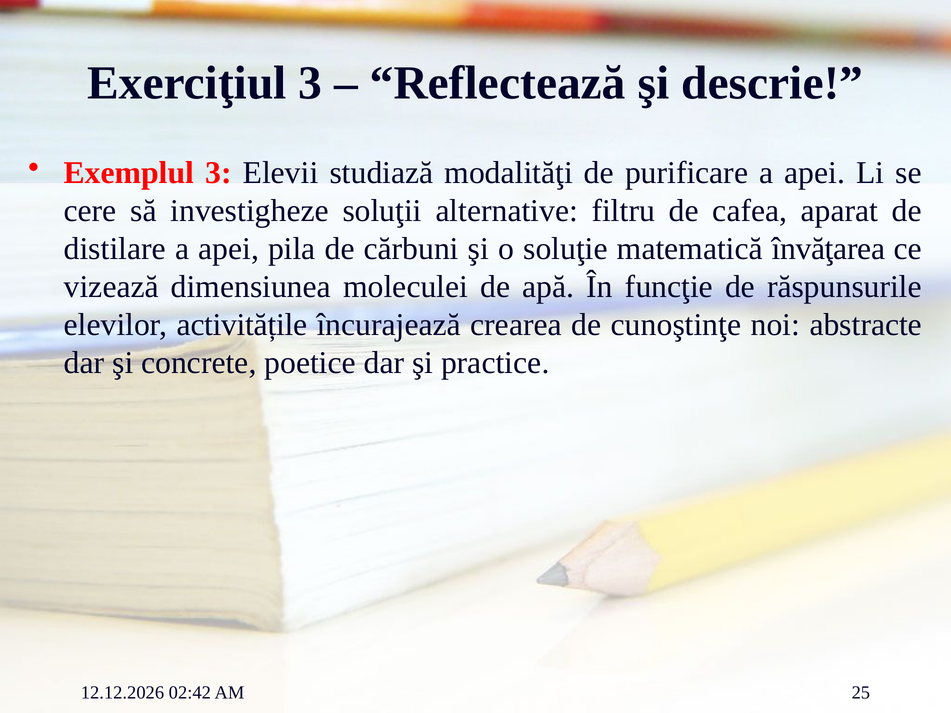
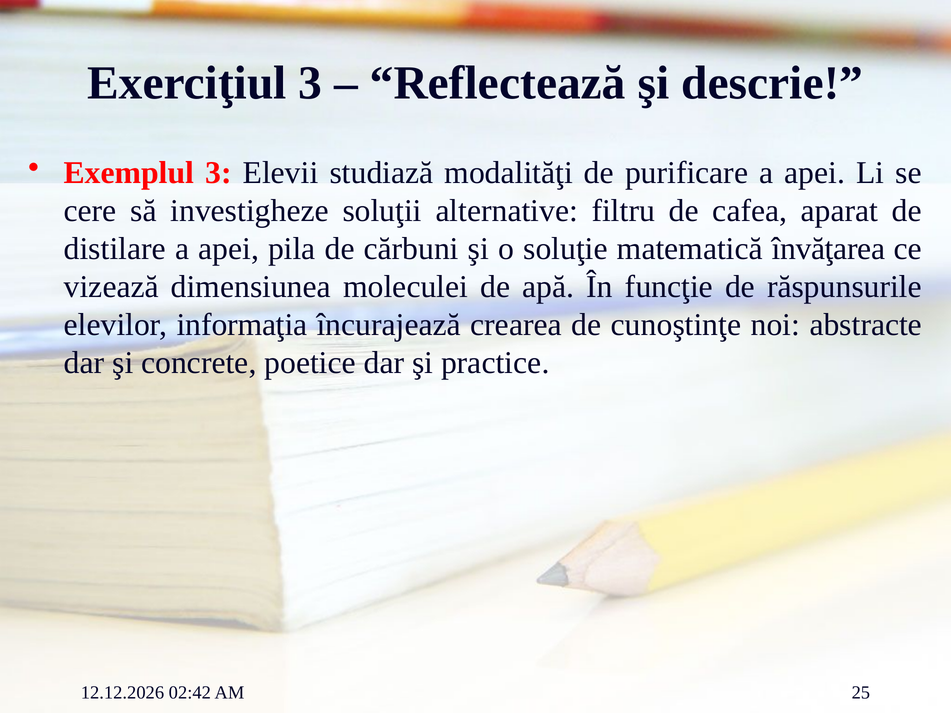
activitățile: activitățile -> informaţia
